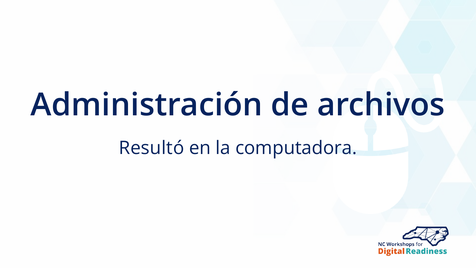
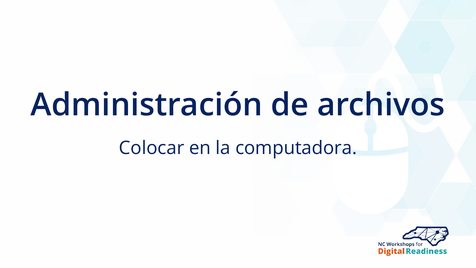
Resultó: Resultó -> Colocar
